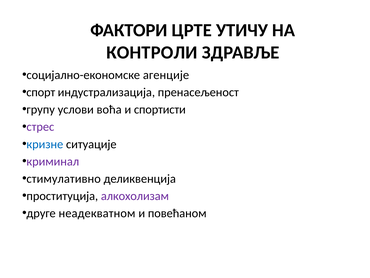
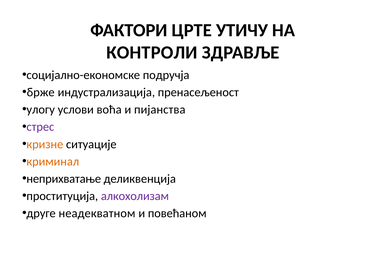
агенције: агенције -> подручја
спорт: спорт -> брже
групу: групу -> улогу
спортисти: спортисти -> пијанства
кризне colour: blue -> orange
криминал colour: purple -> orange
стимулативно: стимулативно -> неприхватање
